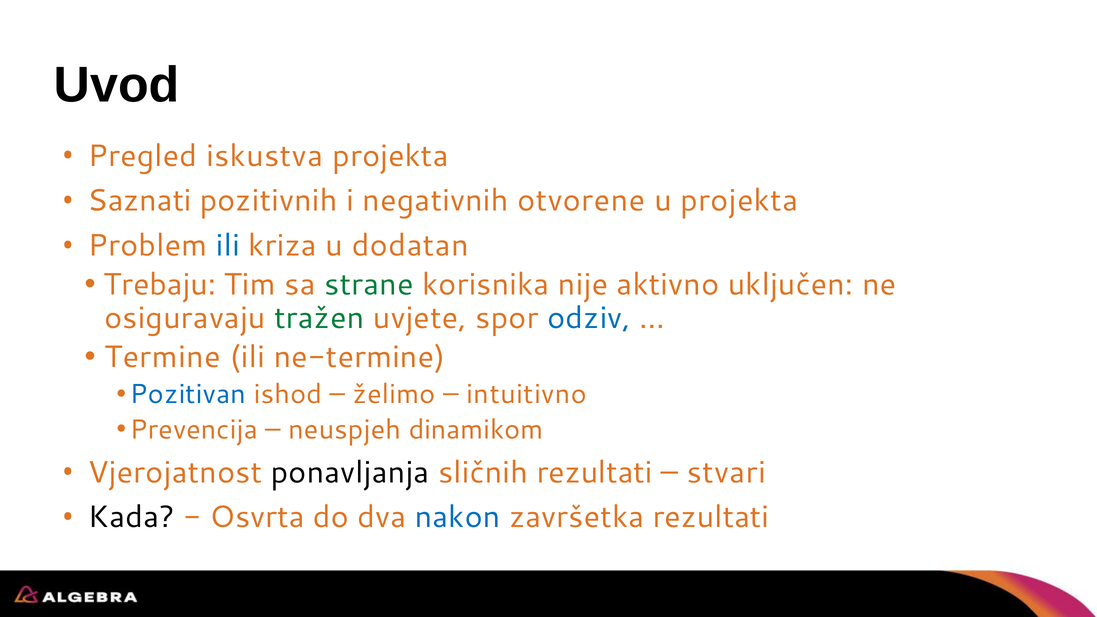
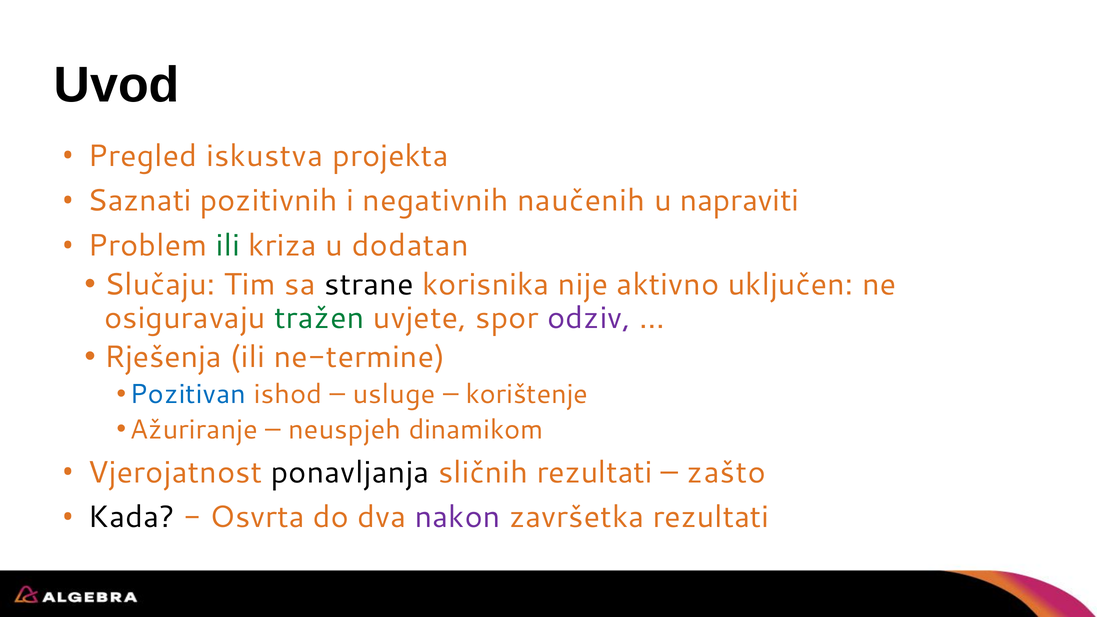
otvorene: otvorene -> naučenih
u projekta: projekta -> napraviti
ili at (228, 246) colour: blue -> green
Trebaju: Trebaju -> Slučaju
strane colour: green -> black
odziv colour: blue -> purple
Termine: Termine -> Rješenja
želimo: želimo -> usluge
intuitivno: intuitivno -> korištenje
Prevencija: Prevencija -> Ažuriranje
stvari: stvari -> zašto
nakon colour: blue -> purple
